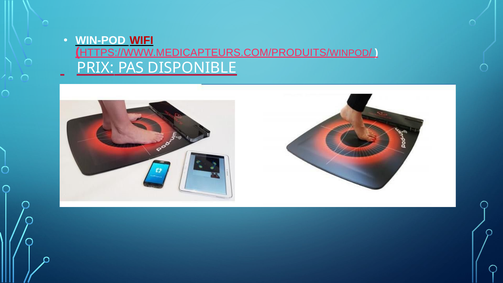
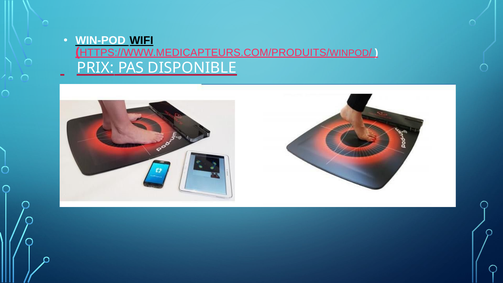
WIFI colour: red -> black
